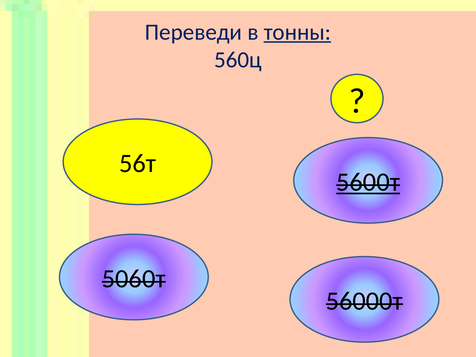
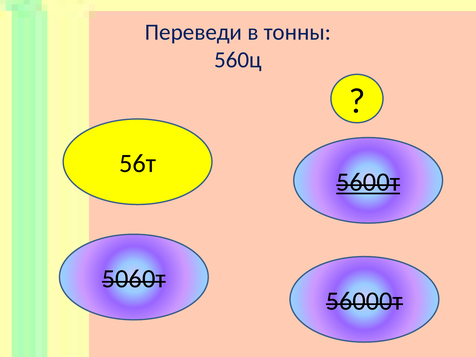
тонны underline: present -> none
